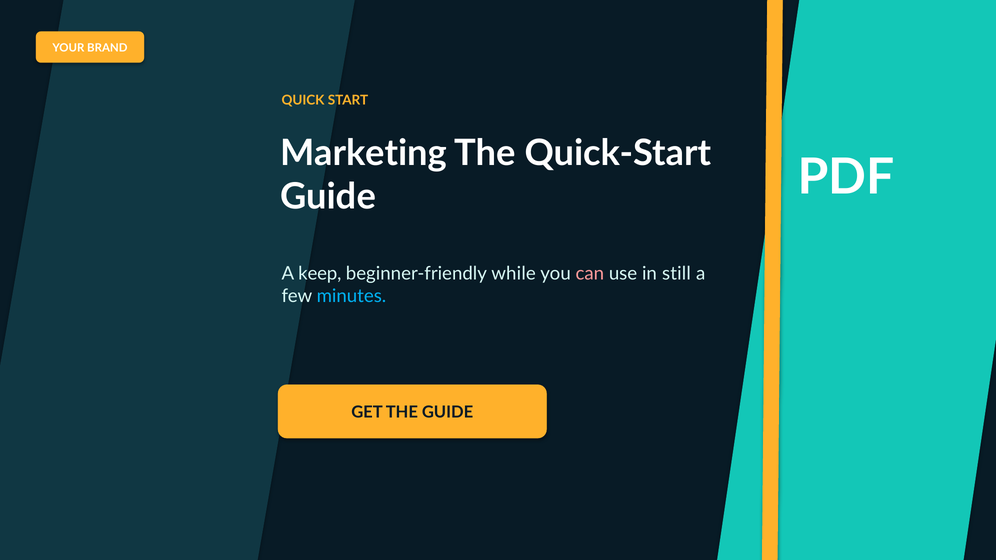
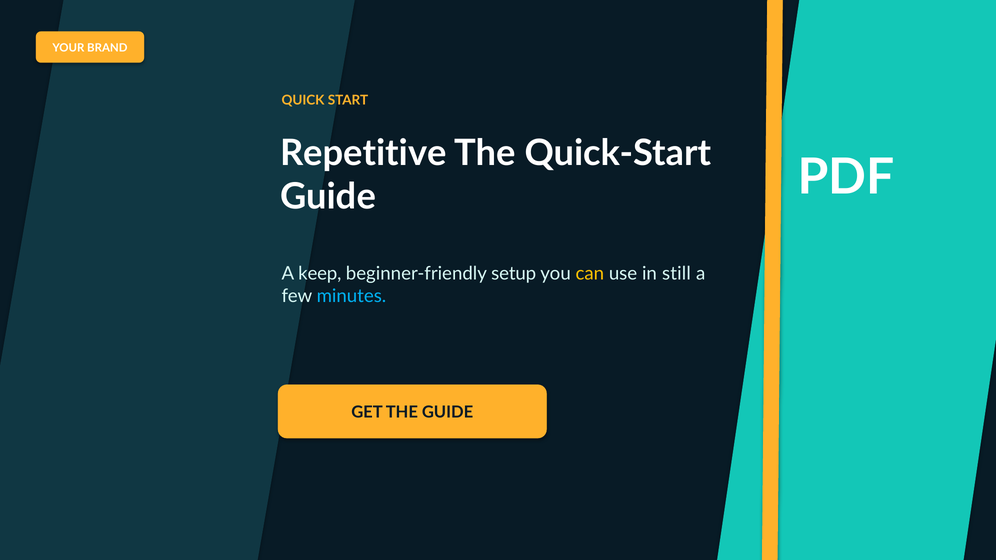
Marketing: Marketing -> Repetitive
while: while -> setup
can colour: pink -> yellow
